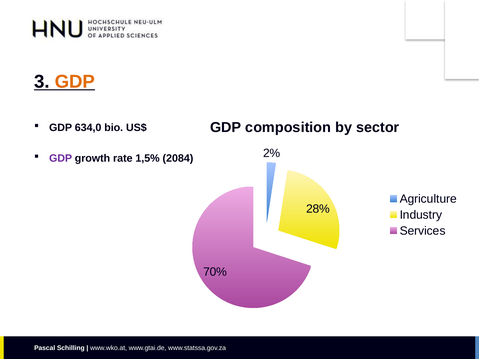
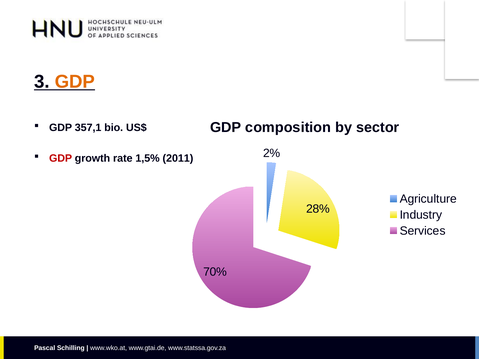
634,0: 634,0 -> 357,1
GDP at (61, 159) colour: purple -> red
2084: 2084 -> 2011
